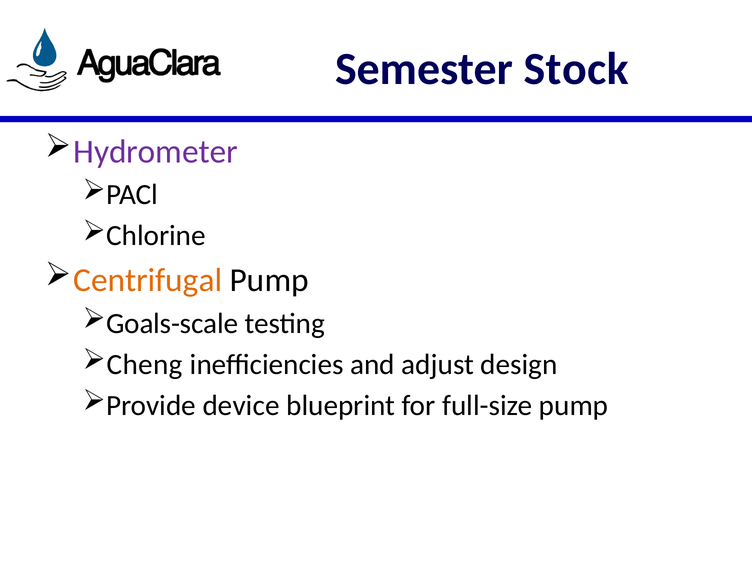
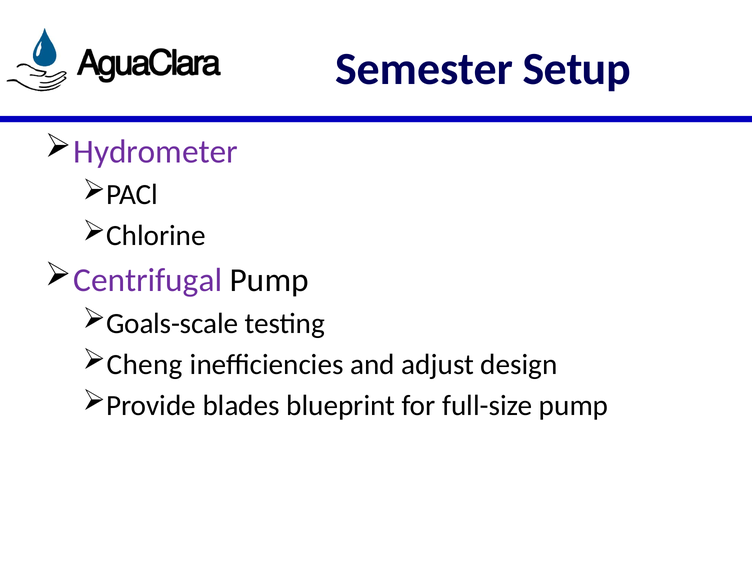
Stock: Stock -> Setup
Centrifugal colour: orange -> purple
device: device -> blades
